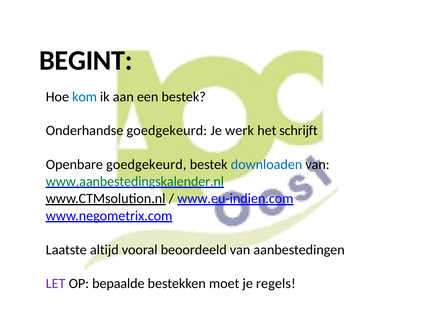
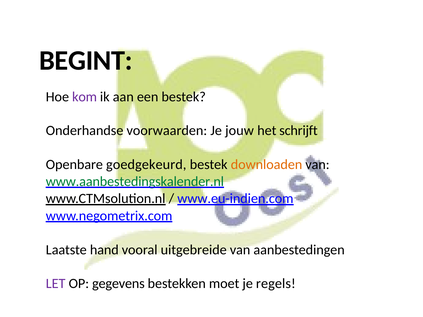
kom colour: blue -> purple
Onderhandse goedgekeurd: goedgekeurd -> voorwaarden
werk: werk -> jouw
downloaden colour: blue -> orange
altijd: altijd -> hand
beoordeeld: beoordeeld -> uitgebreide
bepaalde: bepaalde -> gegevens
